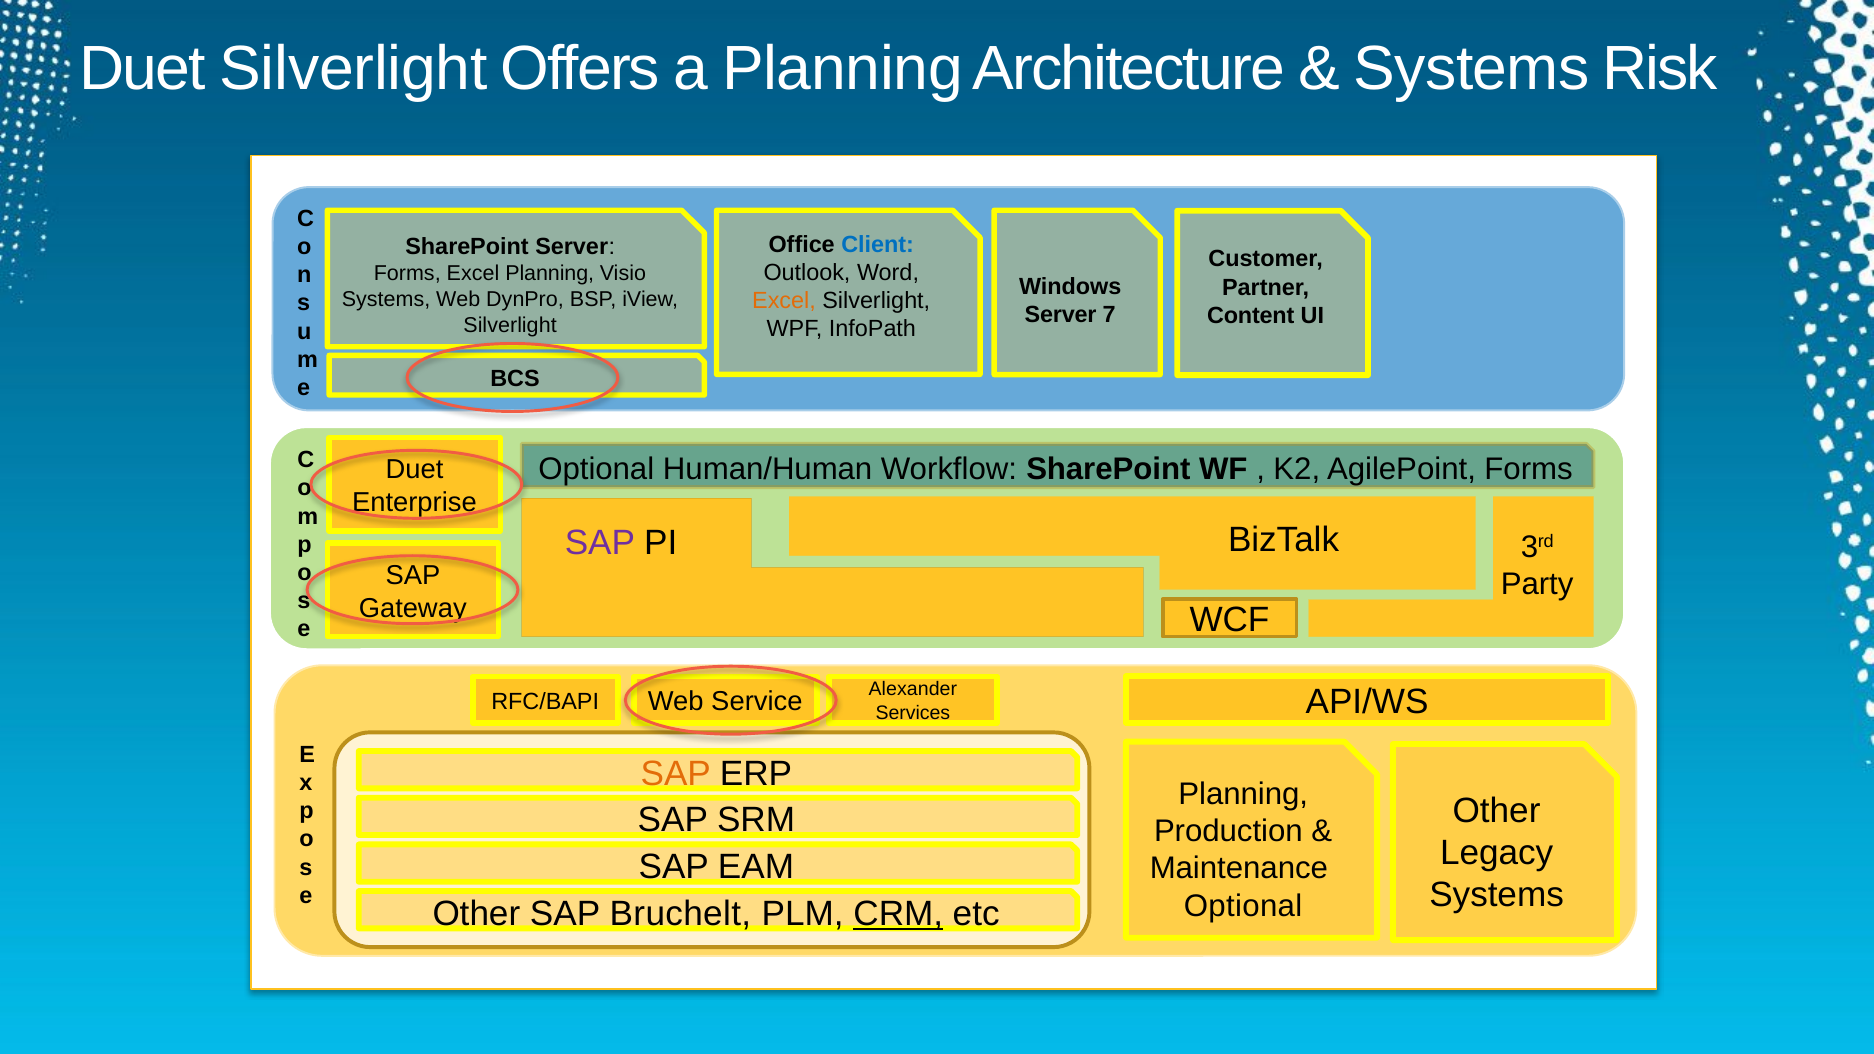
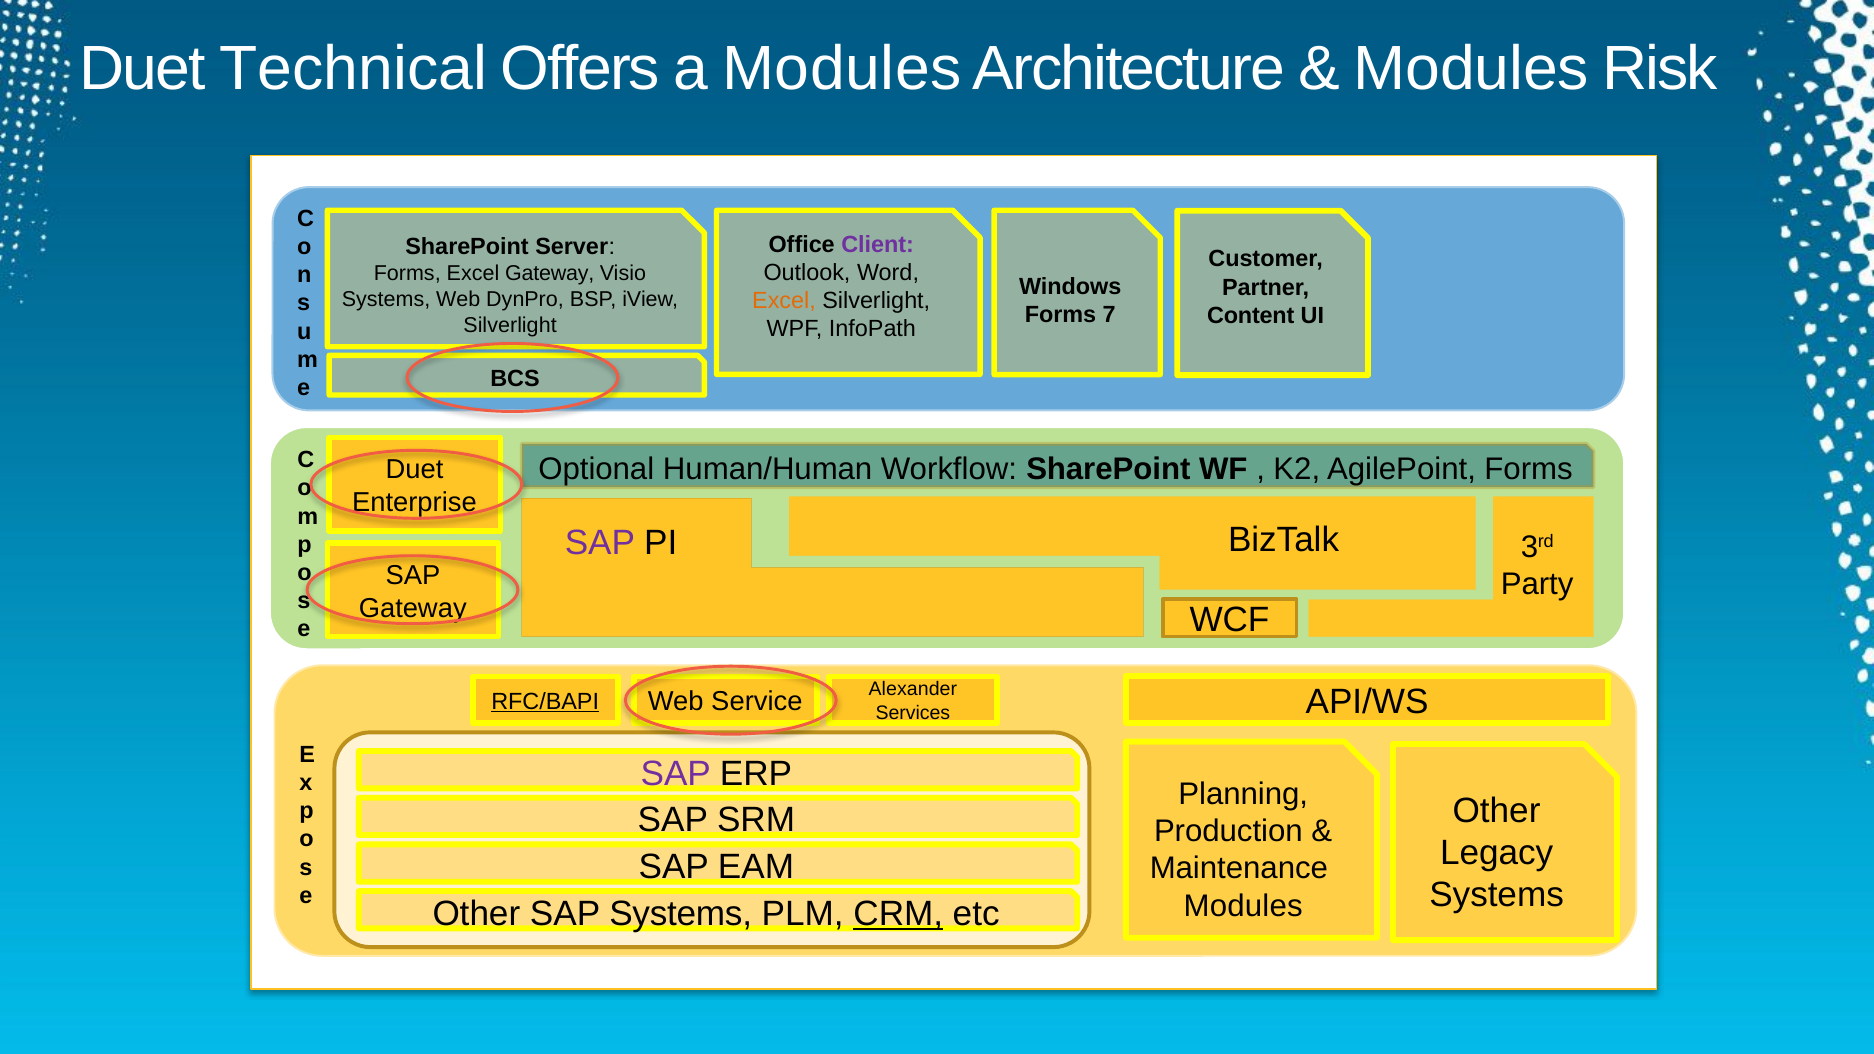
Duet Silverlight: Silverlight -> Technical
a Planning: Planning -> Modules
Systems at (1472, 69): Systems -> Modules
Client colour: blue -> purple
Excel Planning: Planning -> Gateway
Server at (1061, 315): Server -> Forms
RFC/BAPI underline: none -> present
SAP at (676, 774) colour: orange -> purple
Optional at (1243, 906): Optional -> Modules
SAP Bruchelt: Bruchelt -> Systems
